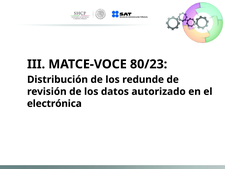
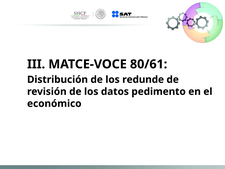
80/23: 80/23 -> 80/61
autorizado: autorizado -> pedimento
electrónica: electrónica -> económico
